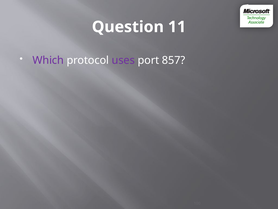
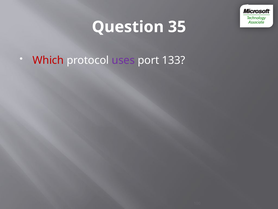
11: 11 -> 35
Which colour: purple -> red
857: 857 -> 133
